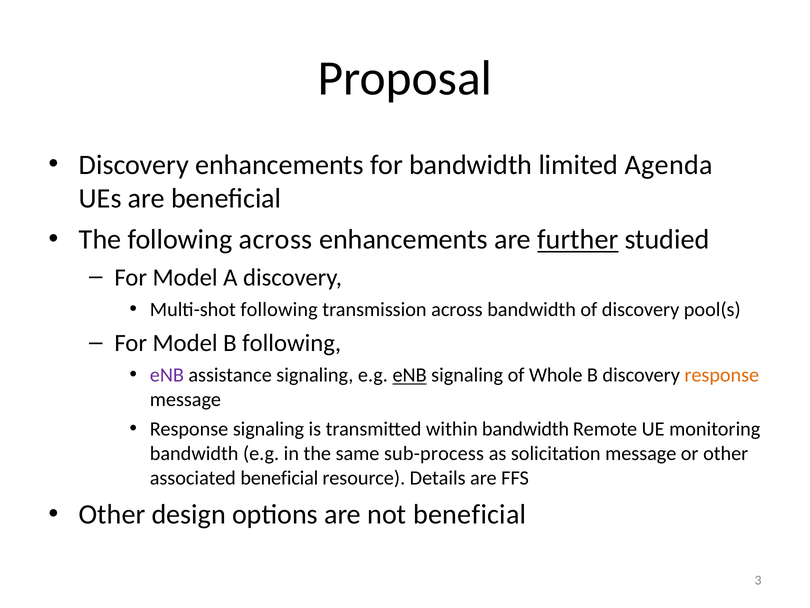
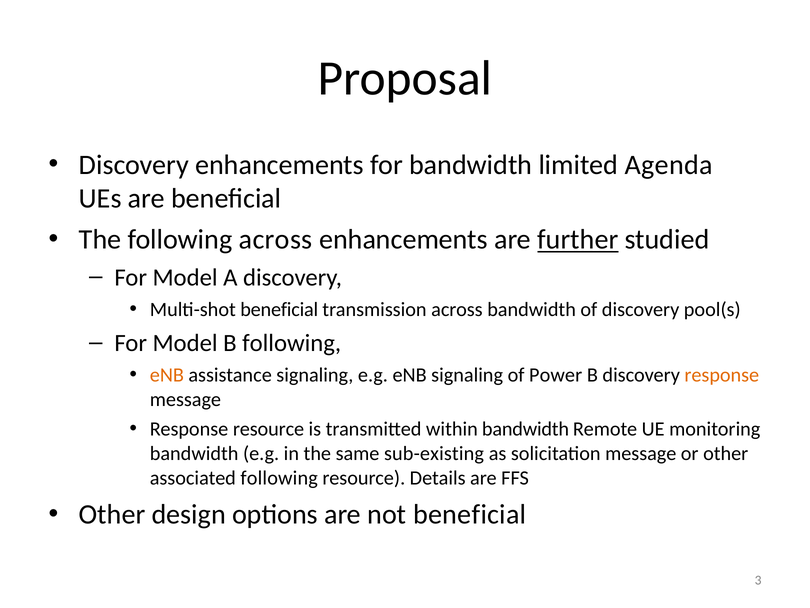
Multi-shot following: following -> beneficial
eNB at (167, 375) colour: purple -> orange
eNB at (410, 375) underline: present -> none
Whole: Whole -> Power
Response signaling: signaling -> resource
sub-process: sub-process -> sub-existing
associated beneficial: beneficial -> following
